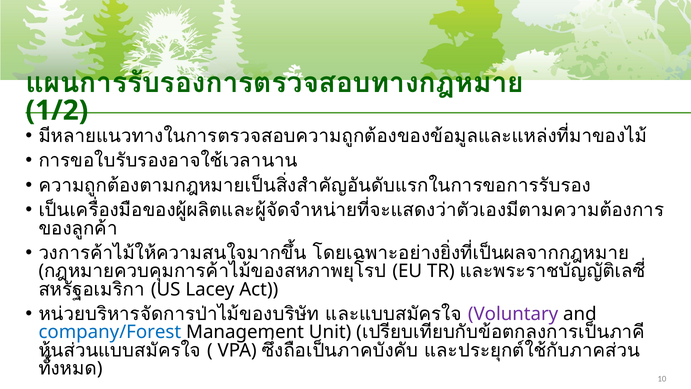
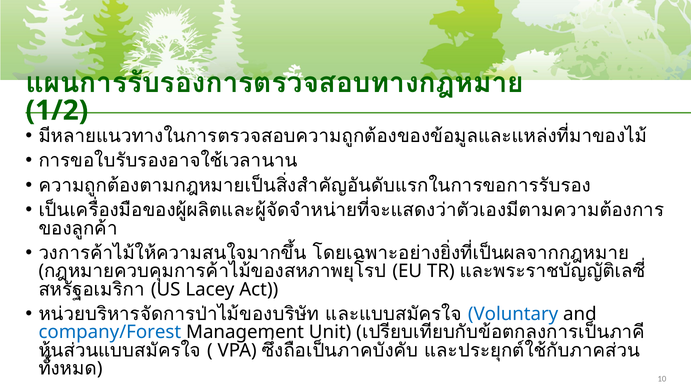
Voluntary colour: purple -> blue
